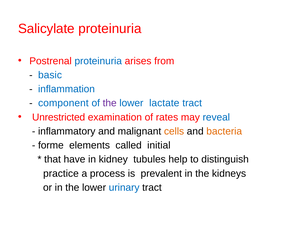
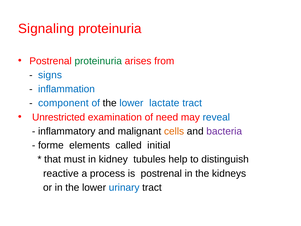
Salicylate: Salicylate -> Signaling
proteinuria at (98, 61) colour: blue -> green
basic: basic -> signs
the at (110, 103) colour: purple -> black
rates: rates -> need
bacteria colour: orange -> purple
have: have -> must
practice: practice -> reactive
is prevalent: prevalent -> postrenal
